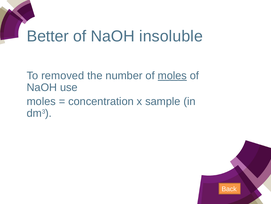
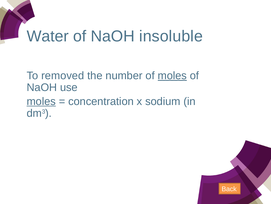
Better: Better -> Water
moles at (41, 101) underline: none -> present
sample: sample -> sodium
